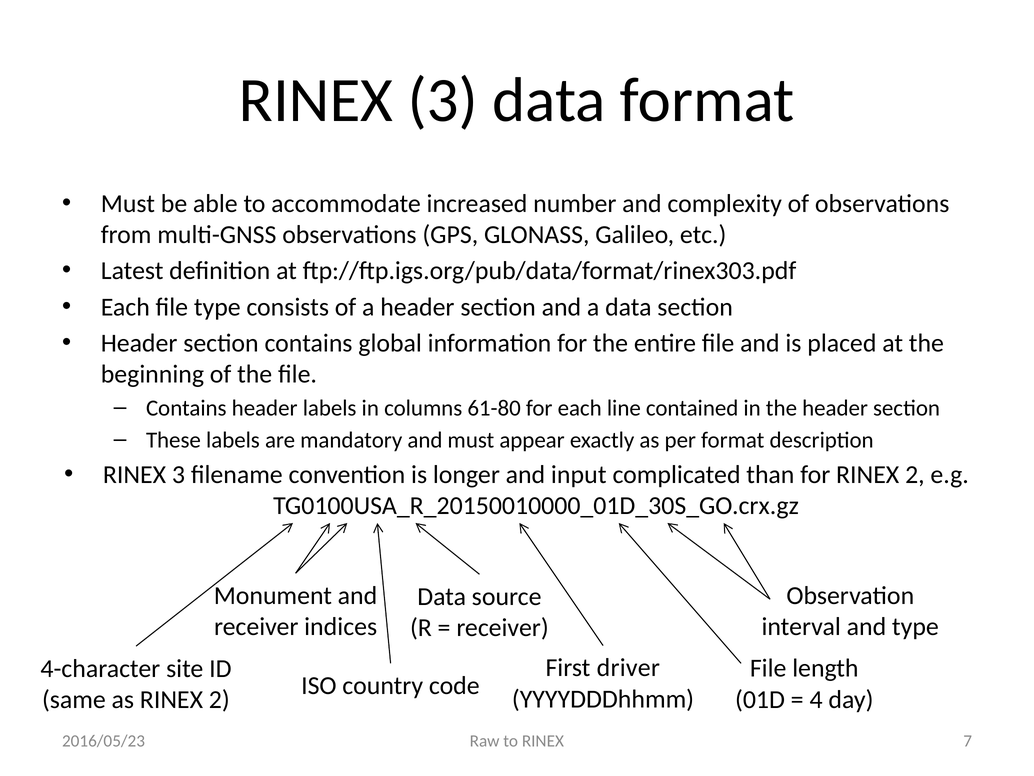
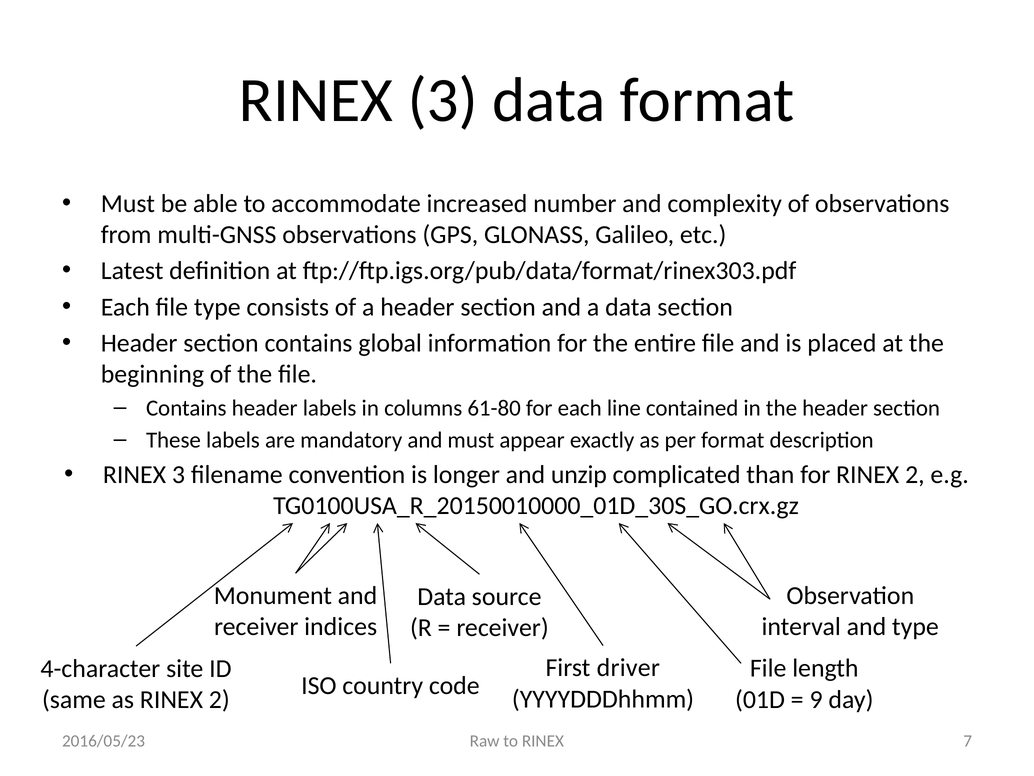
input: input -> unzip
4: 4 -> 9
